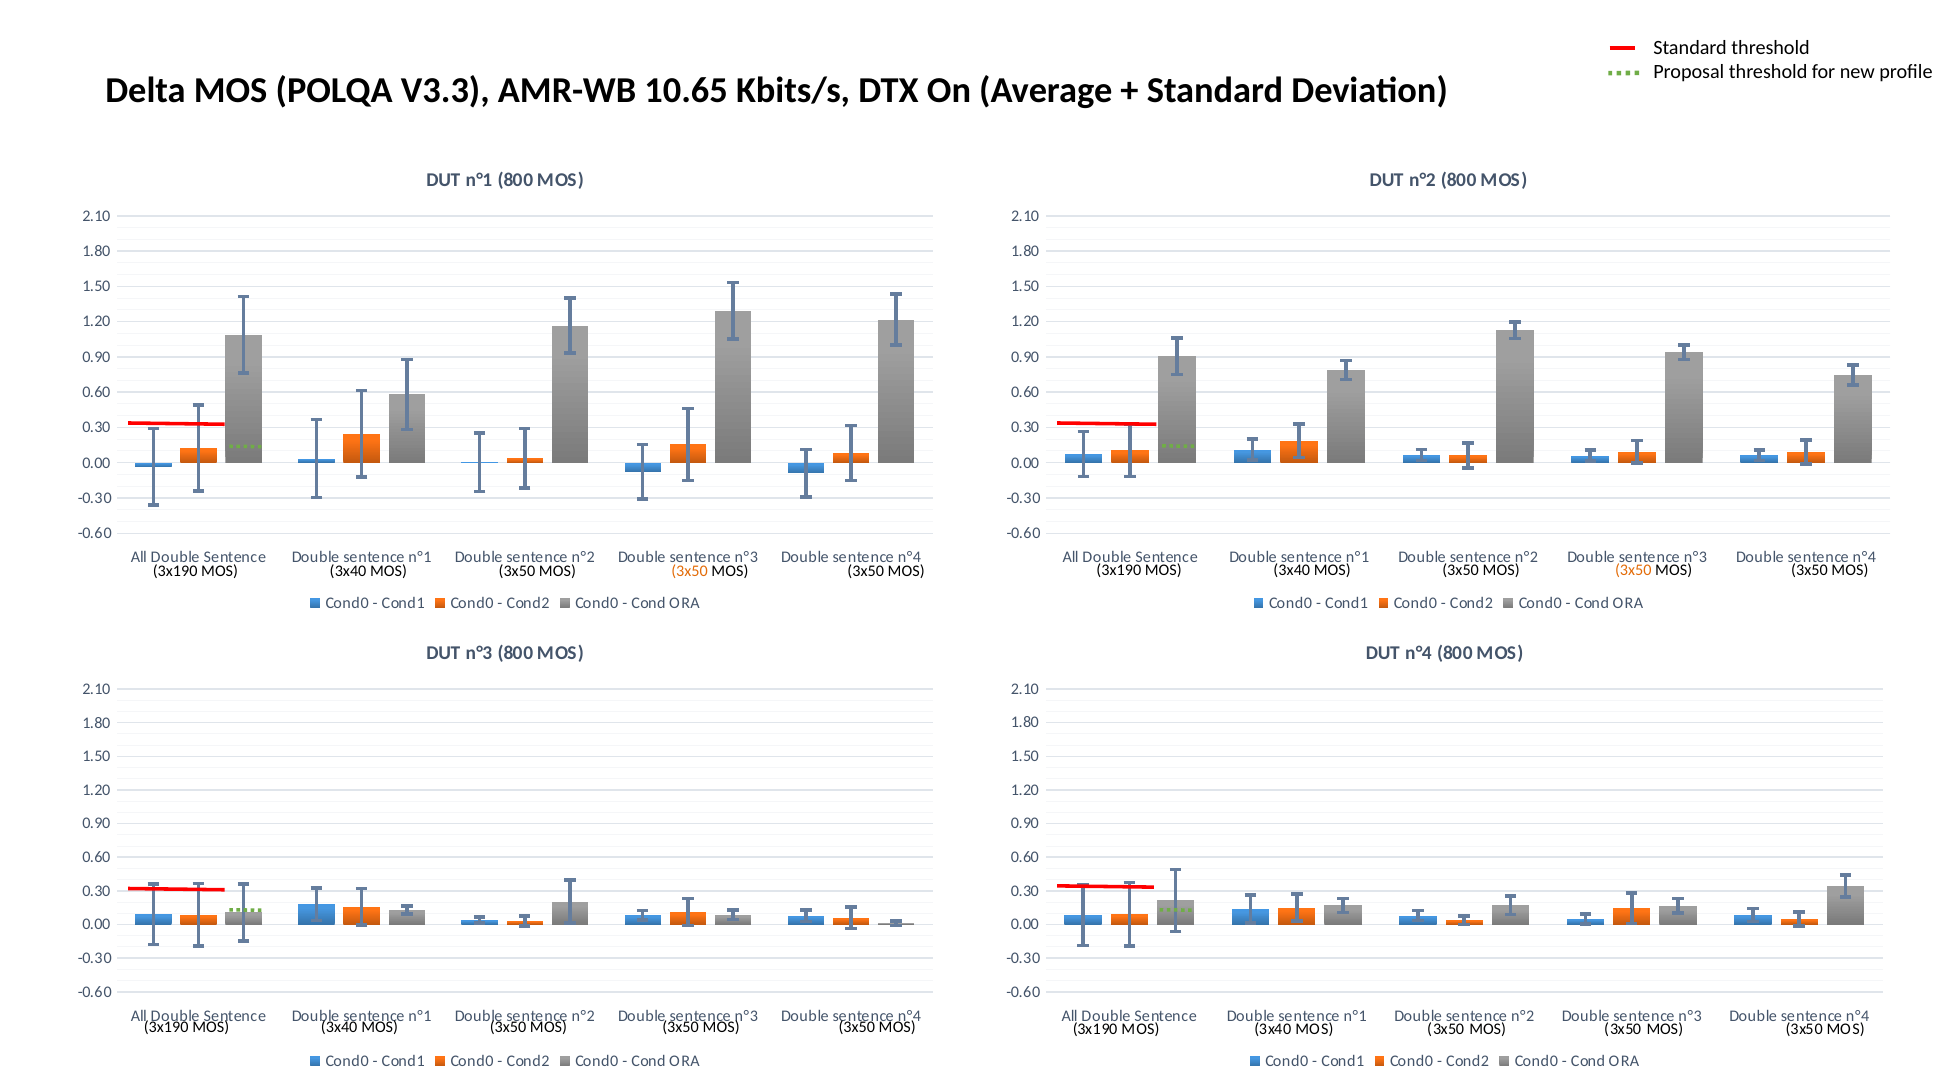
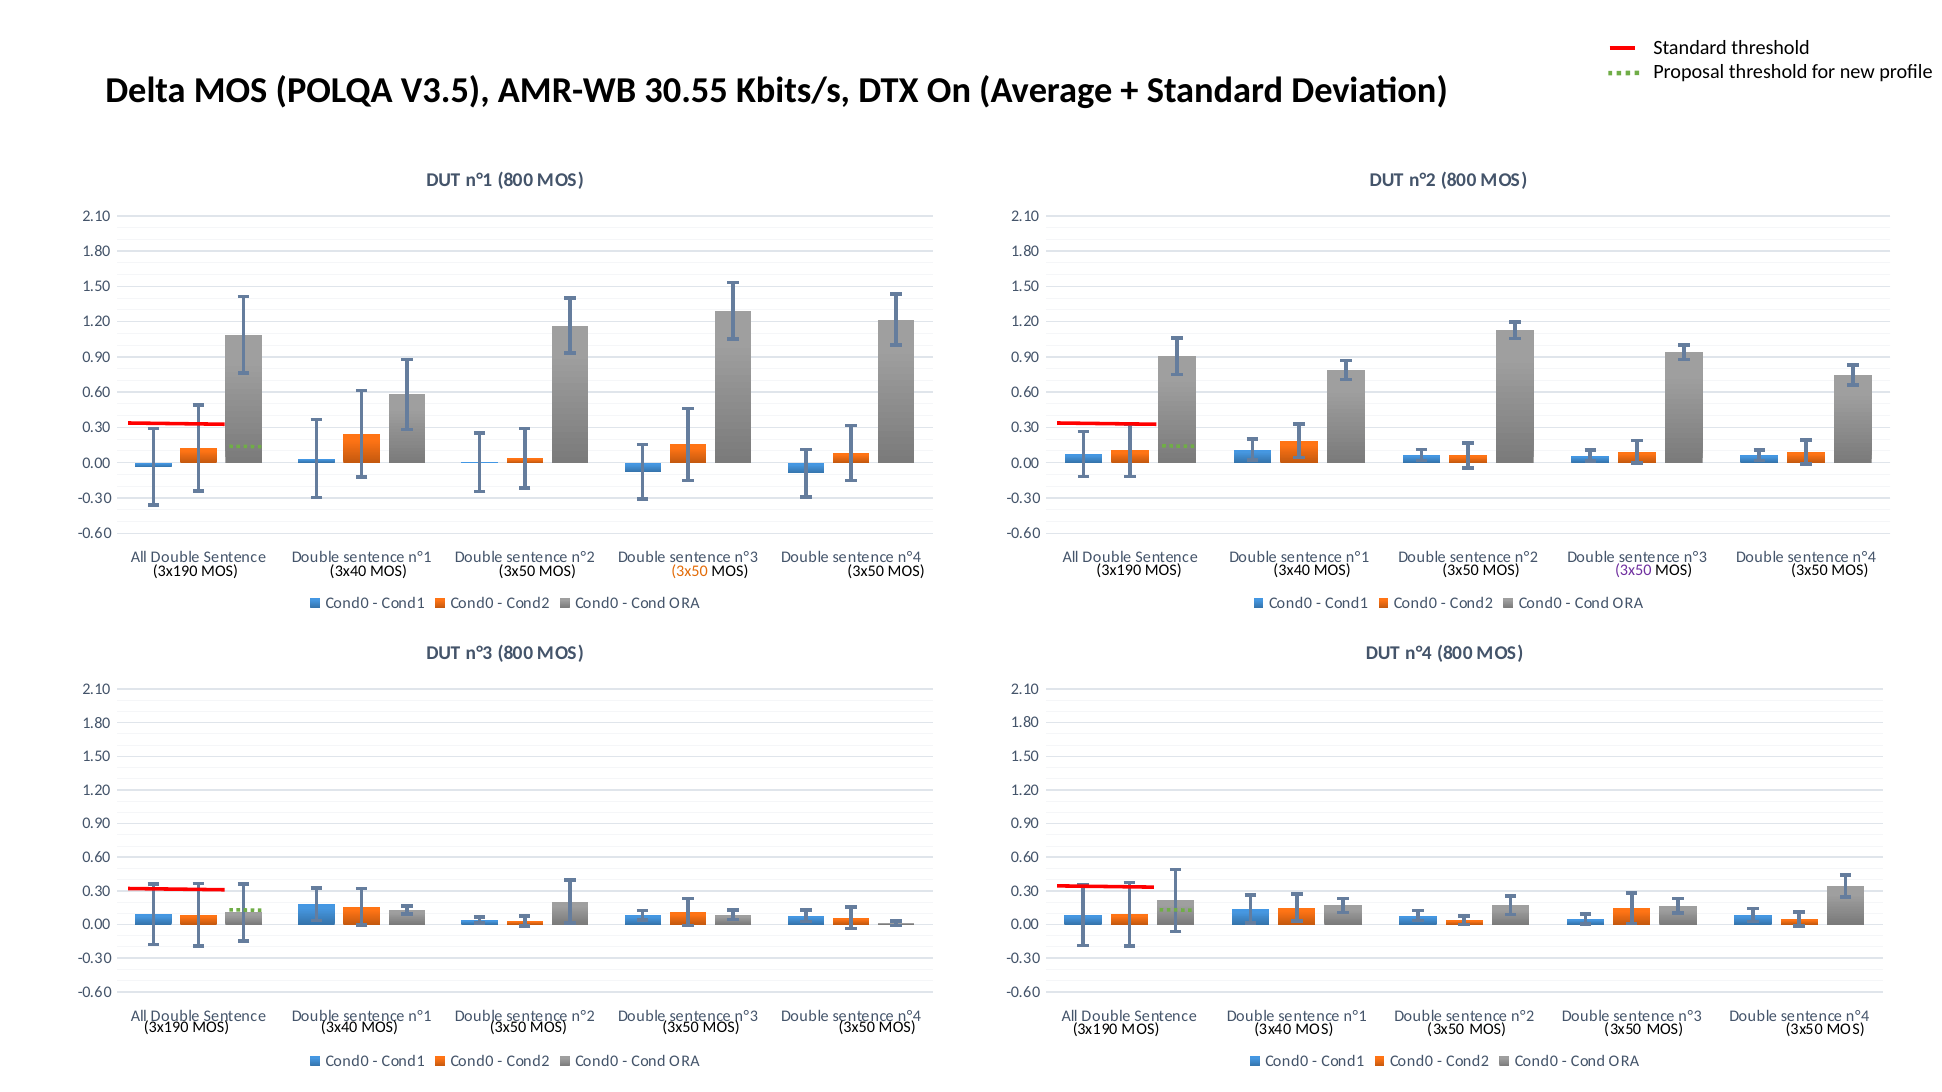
V3.3: V3.3 -> V3.5
10.65: 10.65 -> 30.55
3x50 at (1633, 570) colour: orange -> purple
